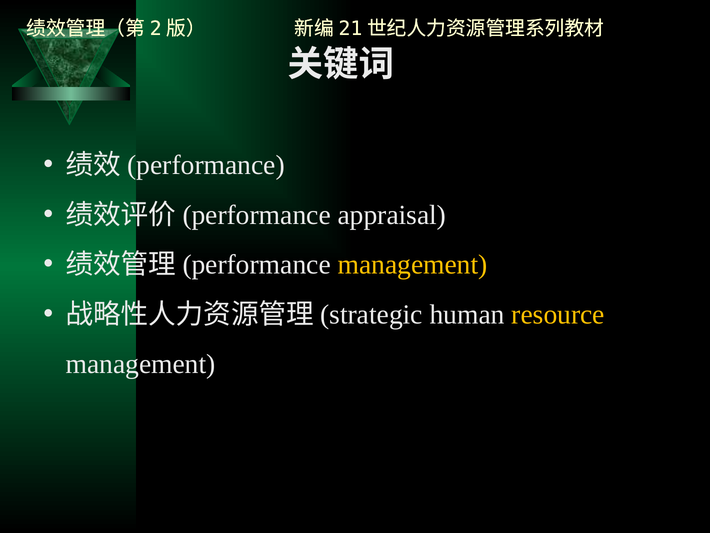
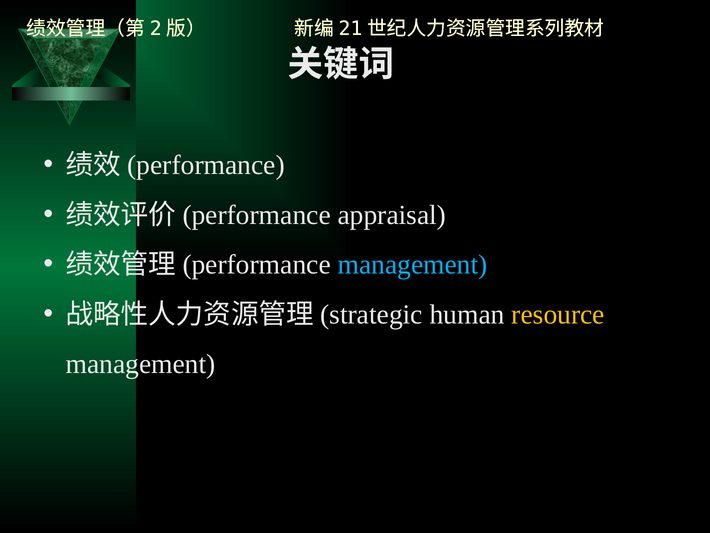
management at (413, 264) colour: yellow -> light blue
